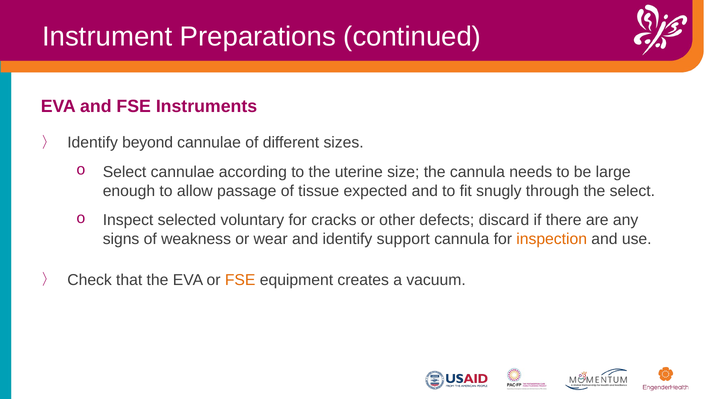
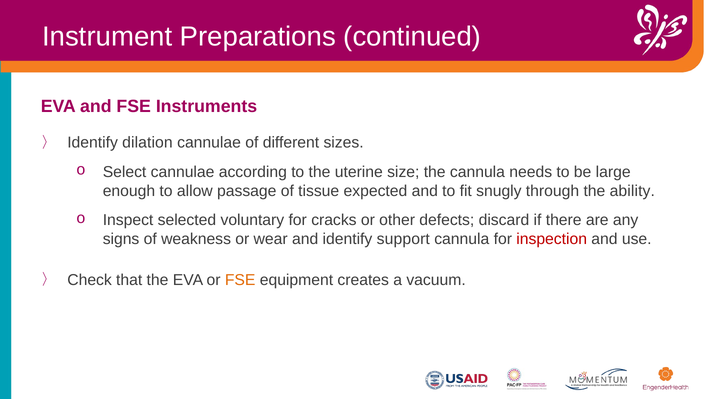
beyond: beyond -> dilation
the select: select -> ability
inspection colour: orange -> red
